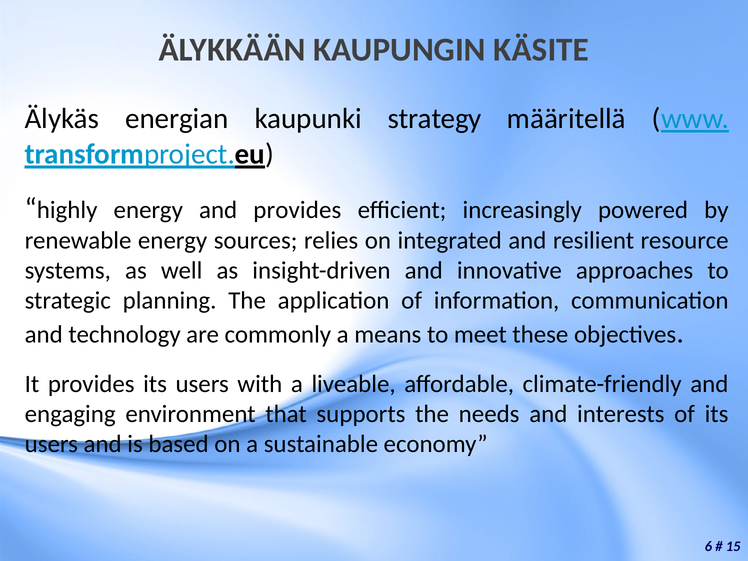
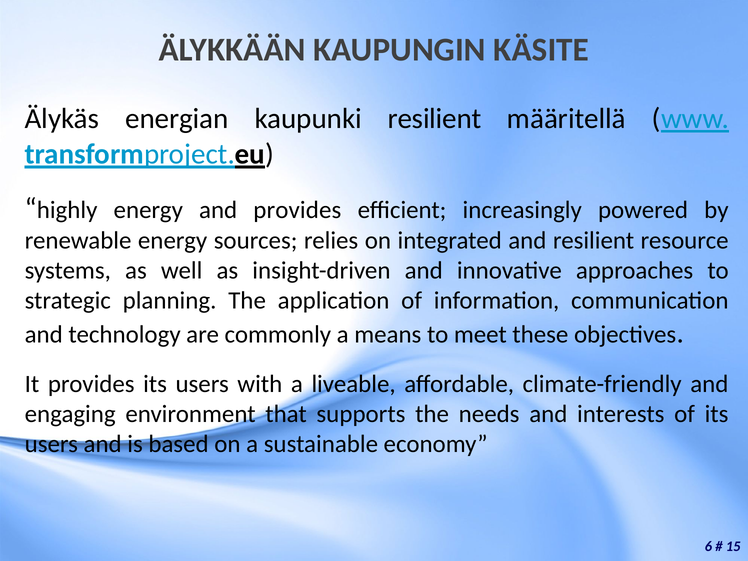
kaupunki strategy: strategy -> resilient
